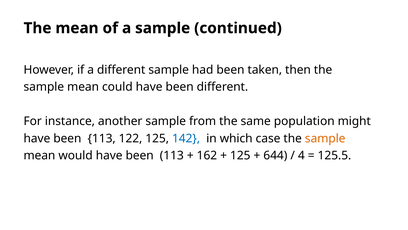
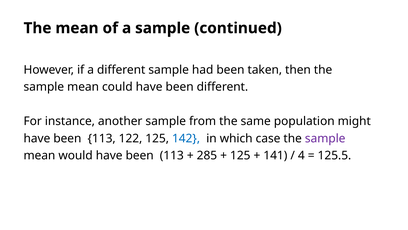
sample at (325, 138) colour: orange -> purple
162: 162 -> 285
644: 644 -> 141
